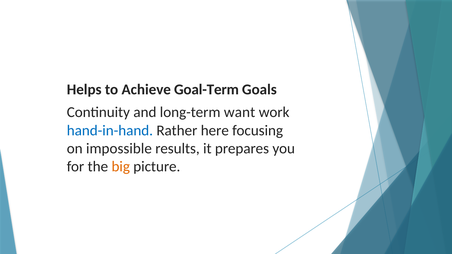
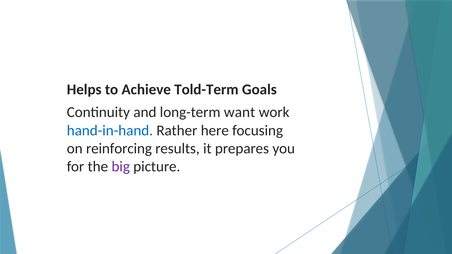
Goal-Term: Goal-Term -> Told-Term
impossible: impossible -> reinforcing
big colour: orange -> purple
